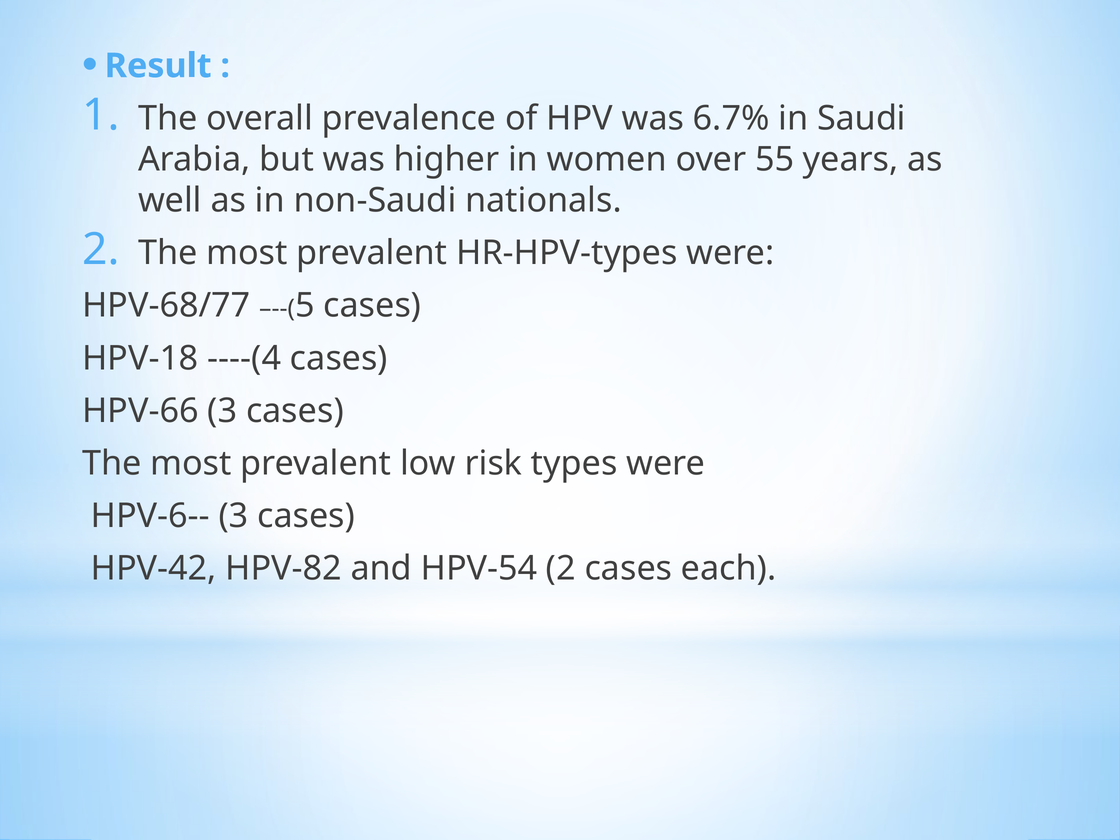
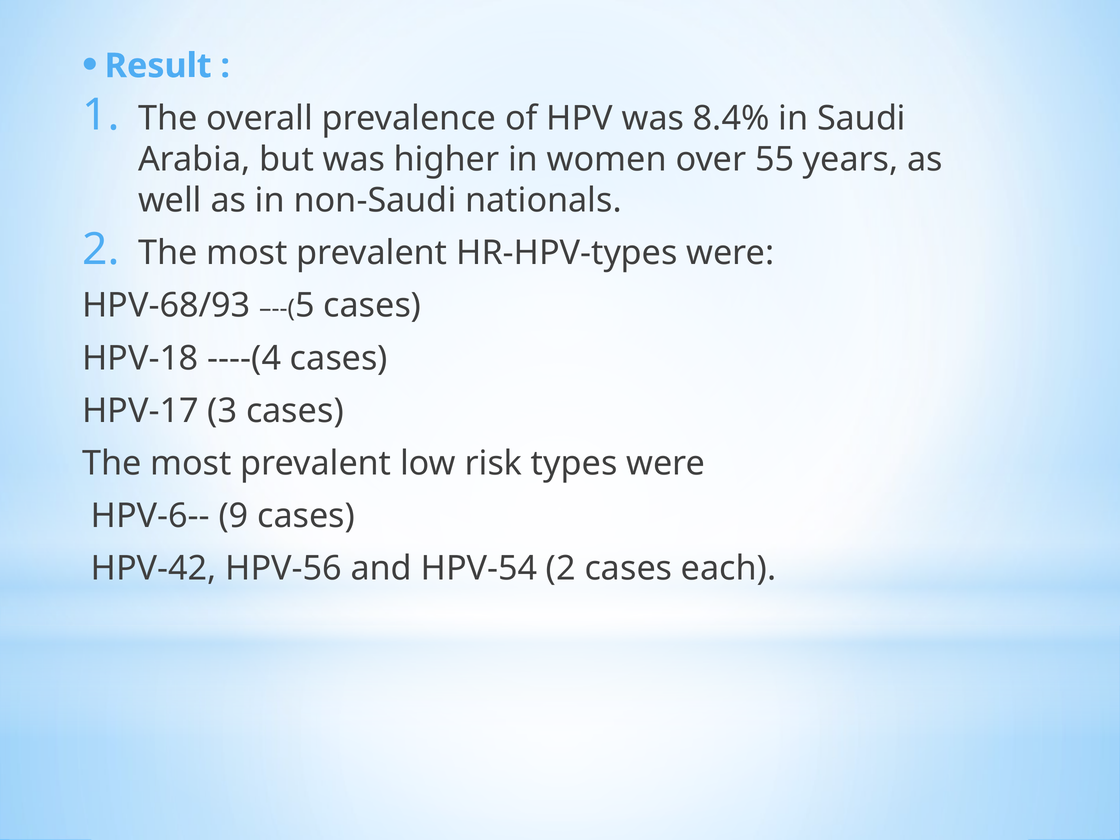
6.7%: 6.7% -> 8.4%
HPV-68/77: HPV-68/77 -> HPV-68/93
HPV-66: HPV-66 -> HPV-17
HPV-6-- 3: 3 -> 9
HPV-82: HPV-82 -> HPV-56
